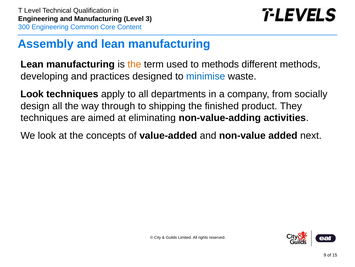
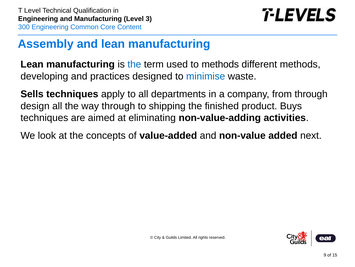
the at (134, 64) colour: orange -> blue
Look at (32, 94): Look -> Sells
from socially: socially -> through
They: They -> Buys
